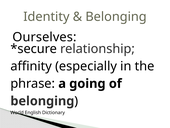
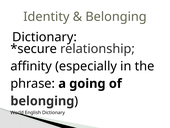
Ourselves at (44, 37): Ourselves -> Dictionary
